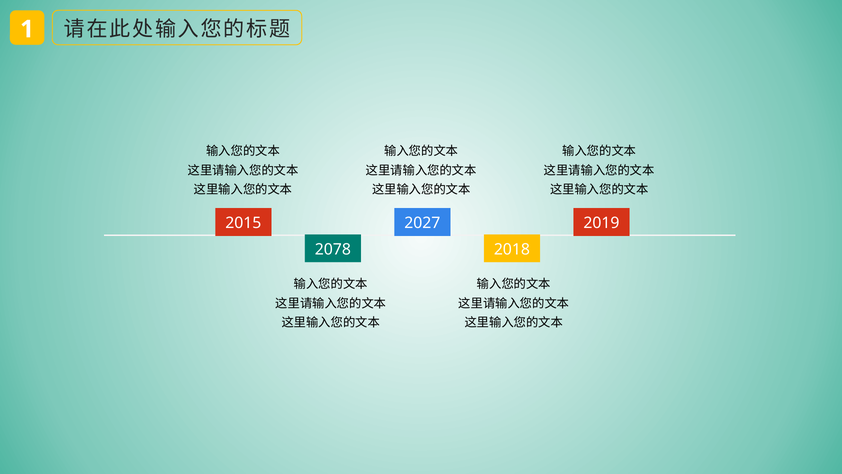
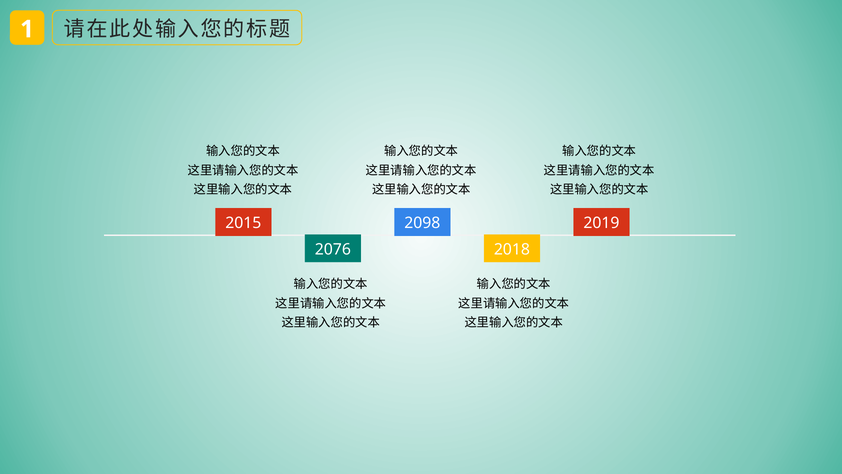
2027: 2027 -> 2098
2078: 2078 -> 2076
